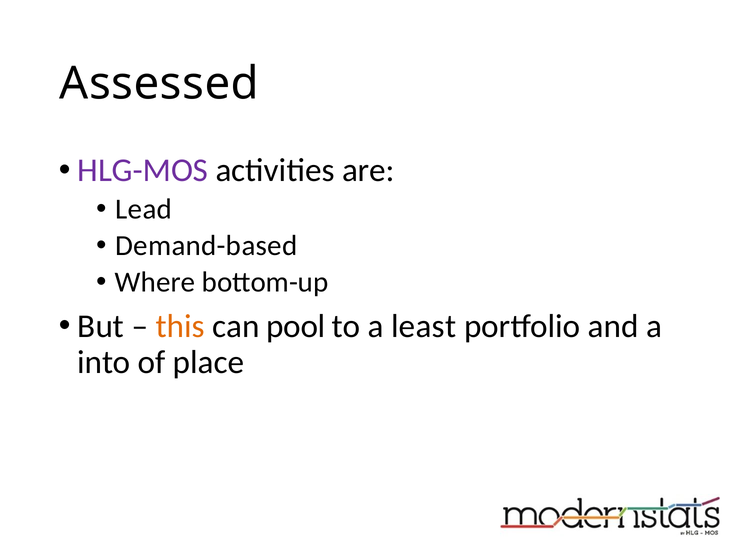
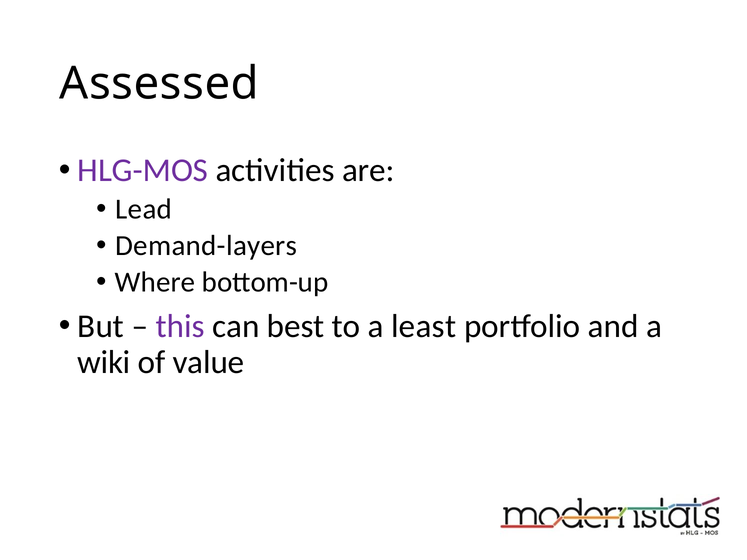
Demand-based: Demand-based -> Demand-layers
this colour: orange -> purple
pool: pool -> best
into: into -> wiki
place: place -> value
